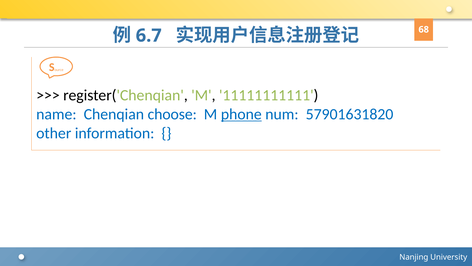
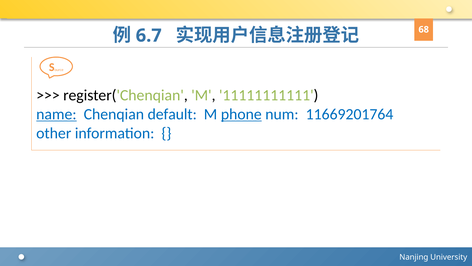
name underline: none -> present
choose: choose -> default
57901631820: 57901631820 -> 11669201764
